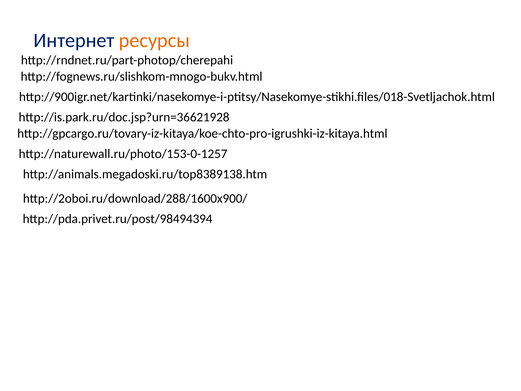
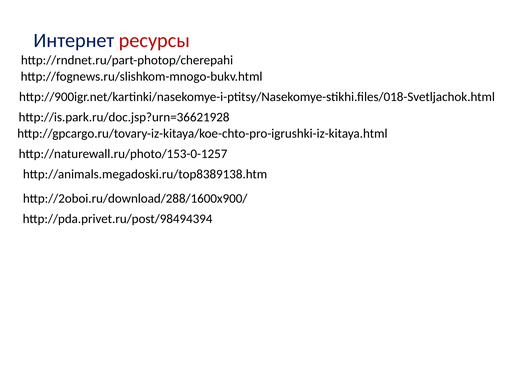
ресурсы colour: orange -> red
